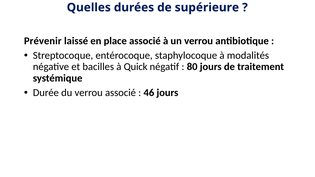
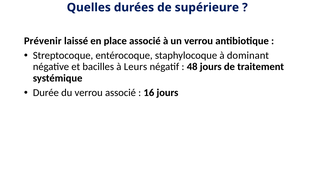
modalités: modalités -> dominant
Quick: Quick -> Leurs
80: 80 -> 48
46: 46 -> 16
